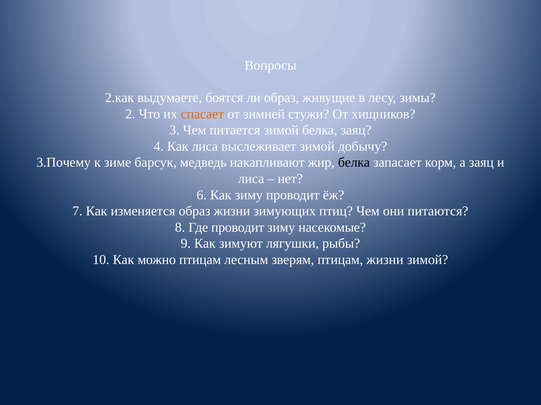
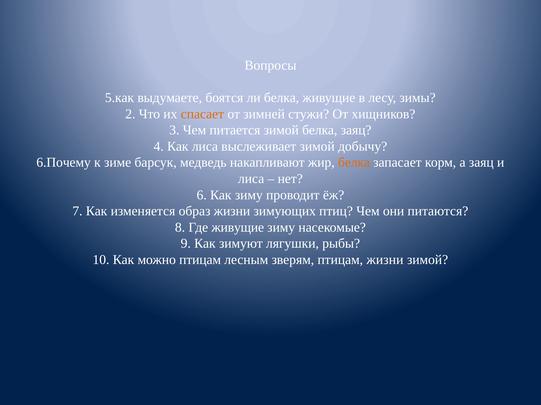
2.как: 2.как -> 5.как
ли образ: образ -> белка
3.Почему: 3.Почему -> 6.Почему
белка at (354, 163) colour: black -> orange
Где проводит: проводит -> живущие
